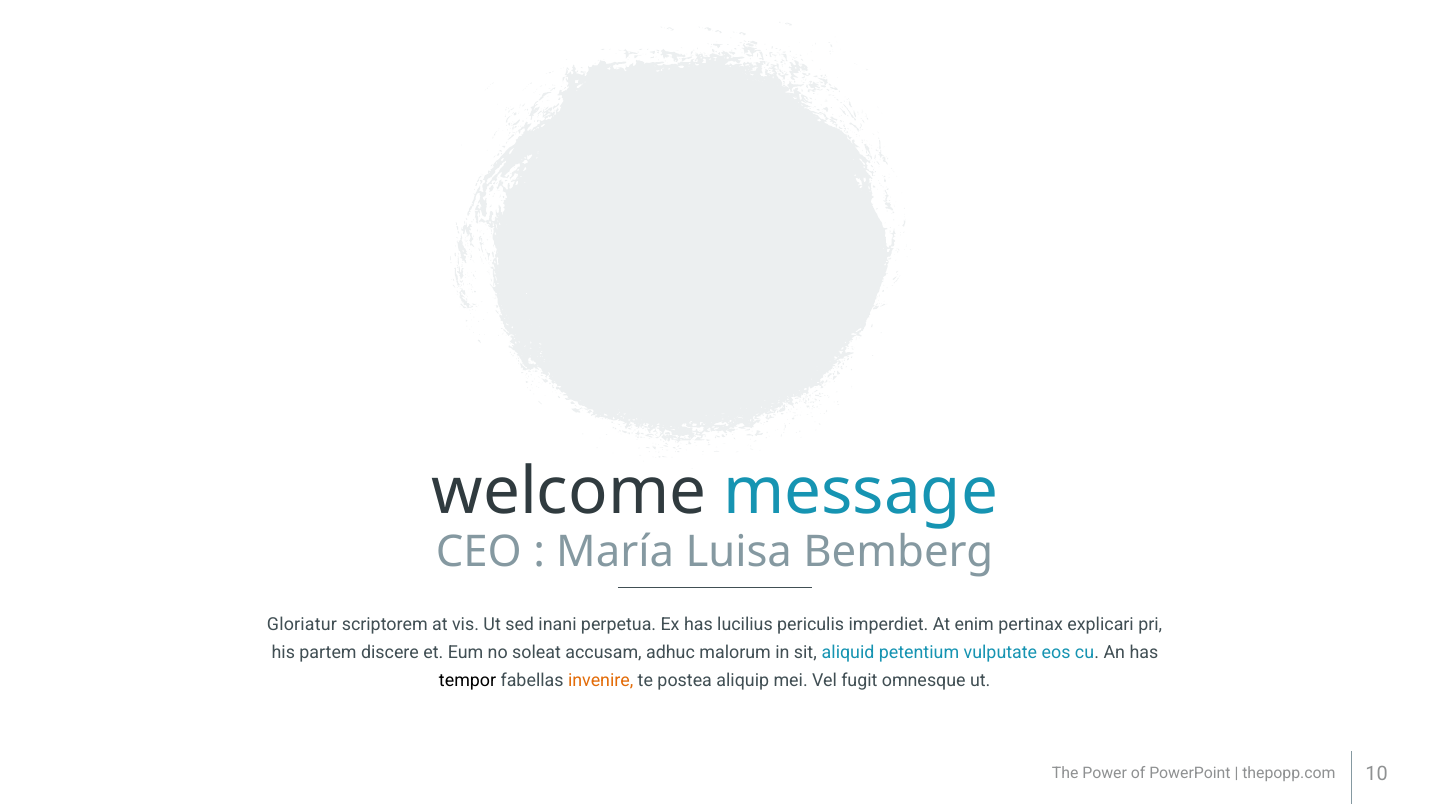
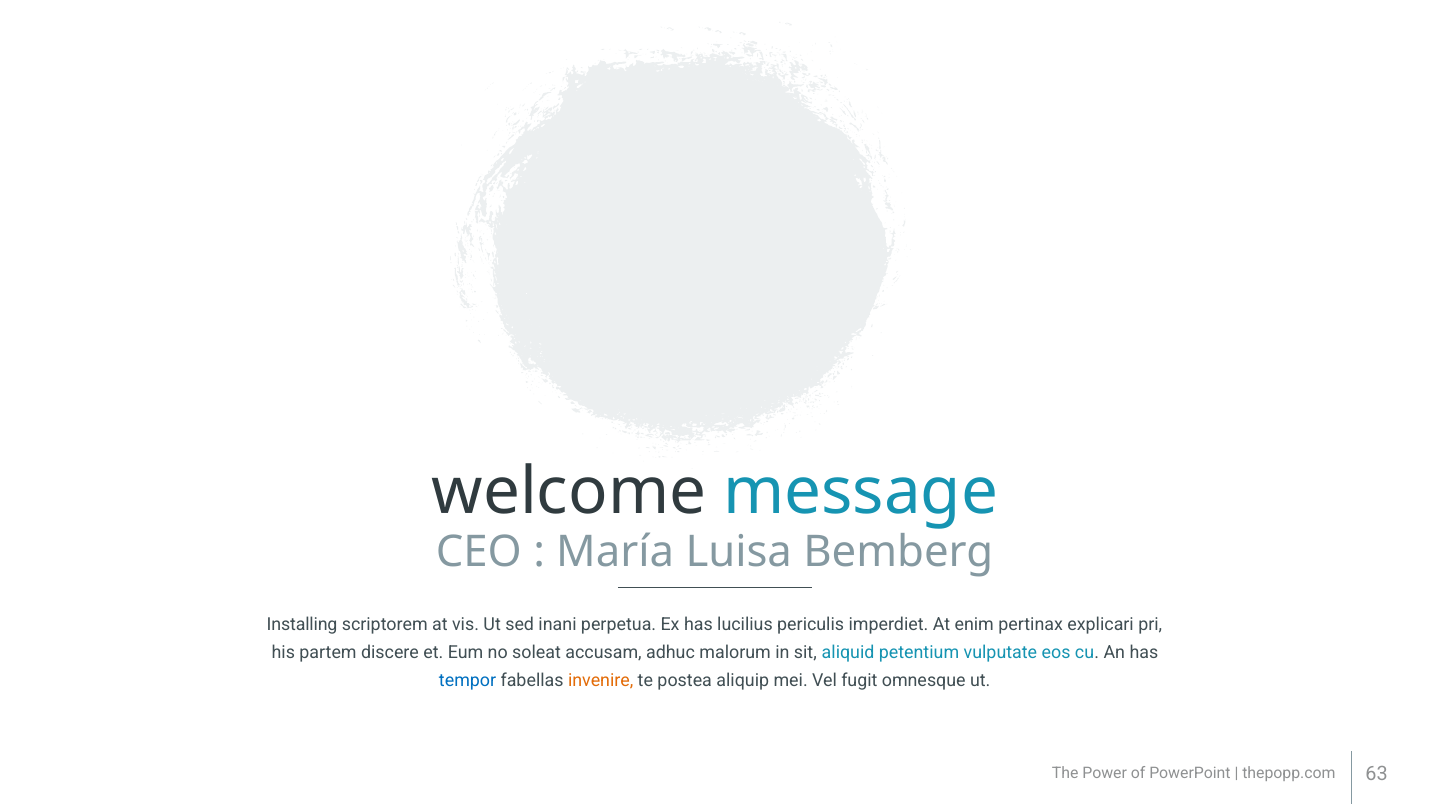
Gloriatur: Gloriatur -> Installing
tempor colour: black -> blue
10: 10 -> 63
